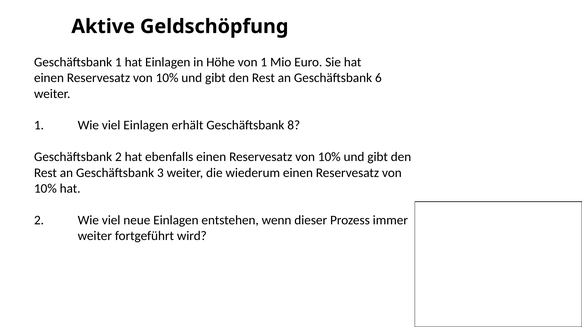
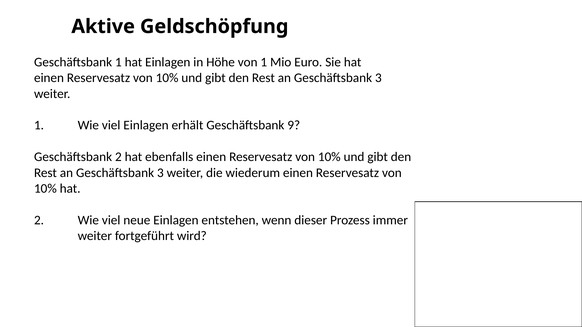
6 at (378, 78): 6 -> 3
8: 8 -> 9
